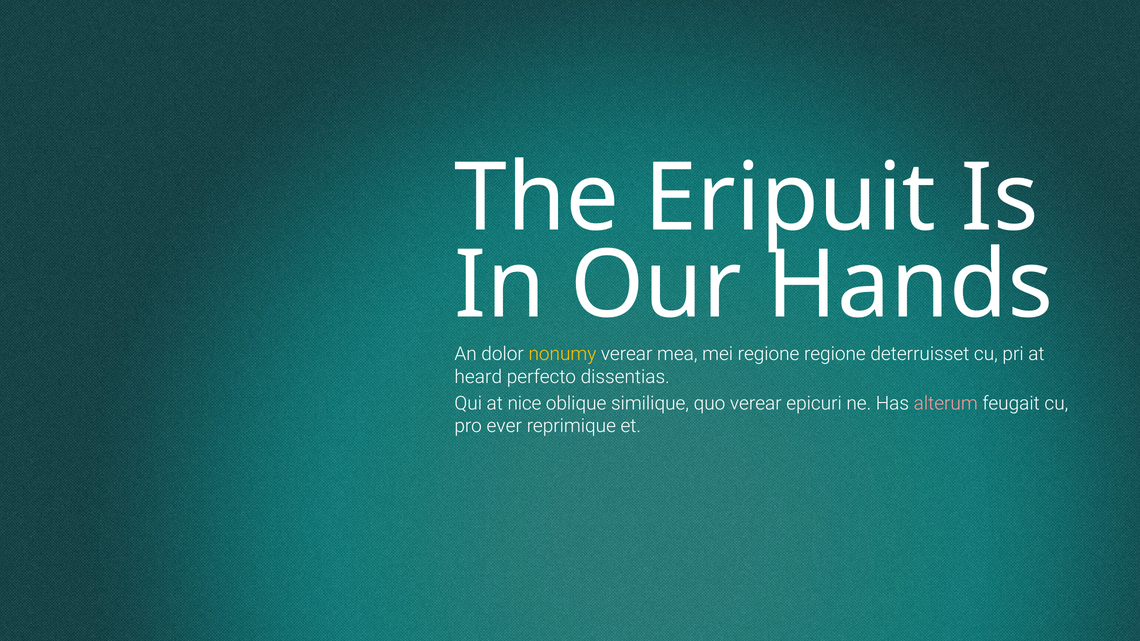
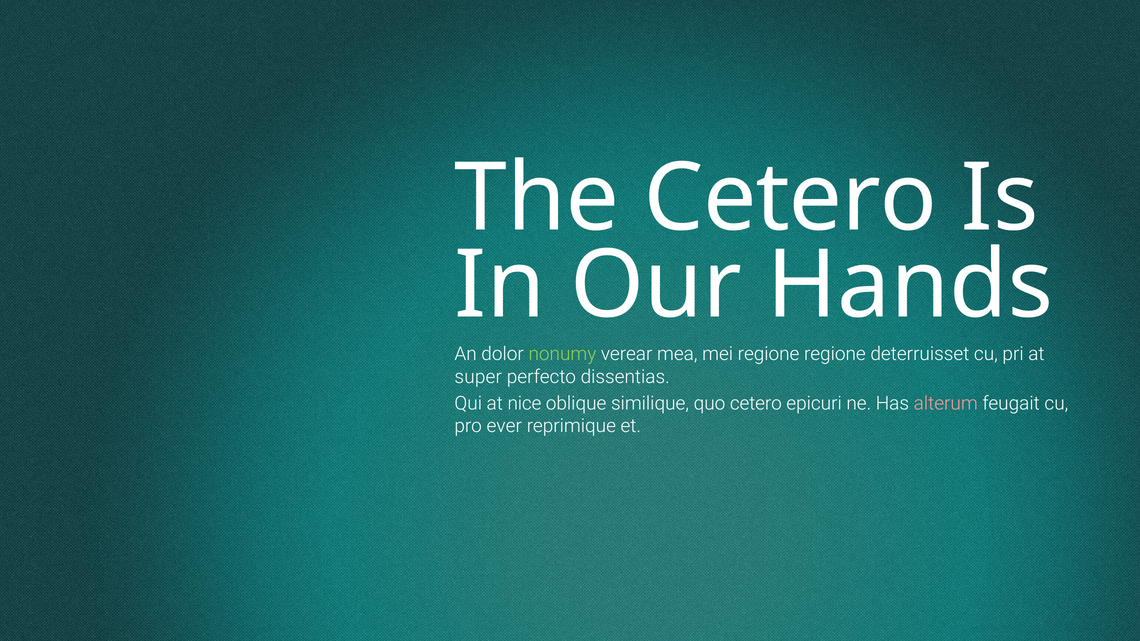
The Eripuit: Eripuit -> Cetero
nonumy colour: yellow -> light green
heard: heard -> super
quo verear: verear -> cetero
